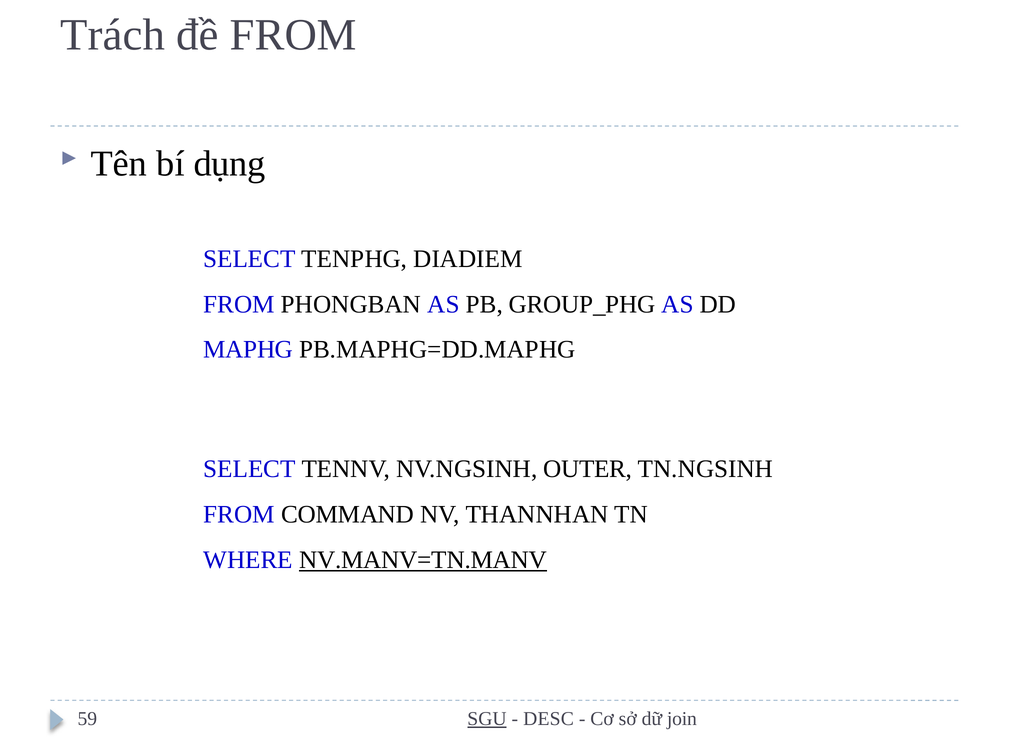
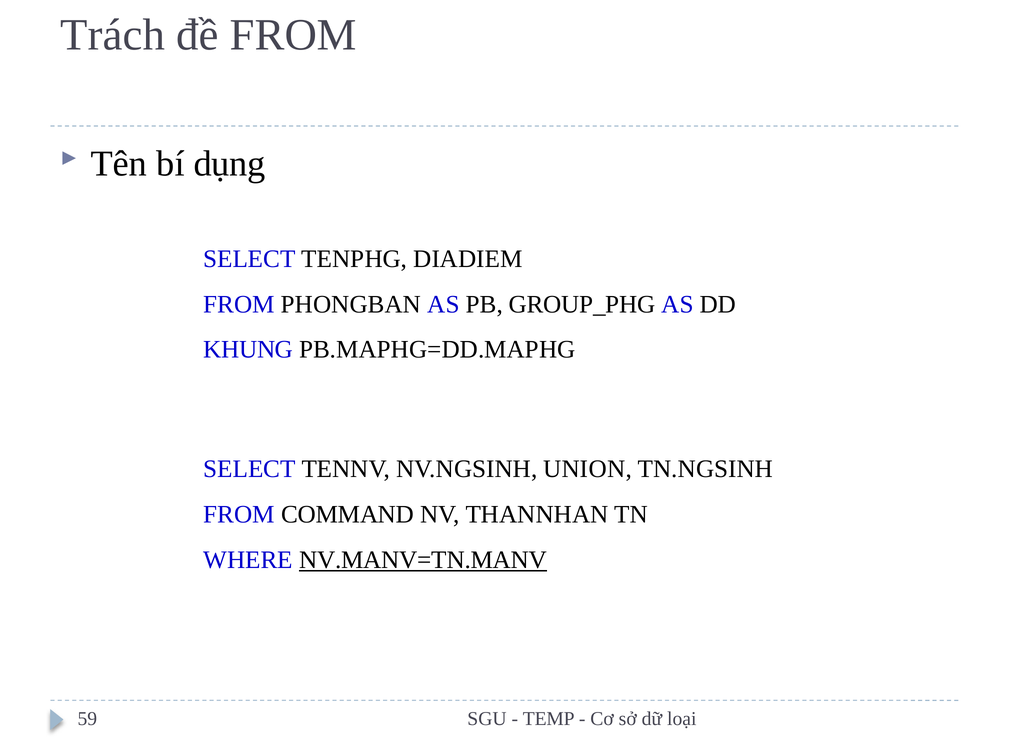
MAPHG: MAPHG -> KHUNG
OUTER: OUTER -> UNION
SGU underline: present -> none
DESC: DESC -> TEMP
join: join -> loại
